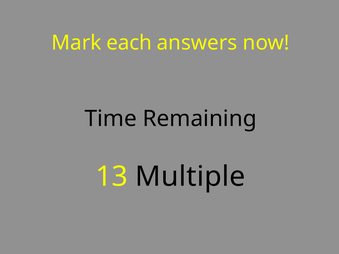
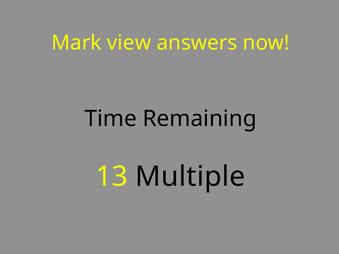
each: each -> view
